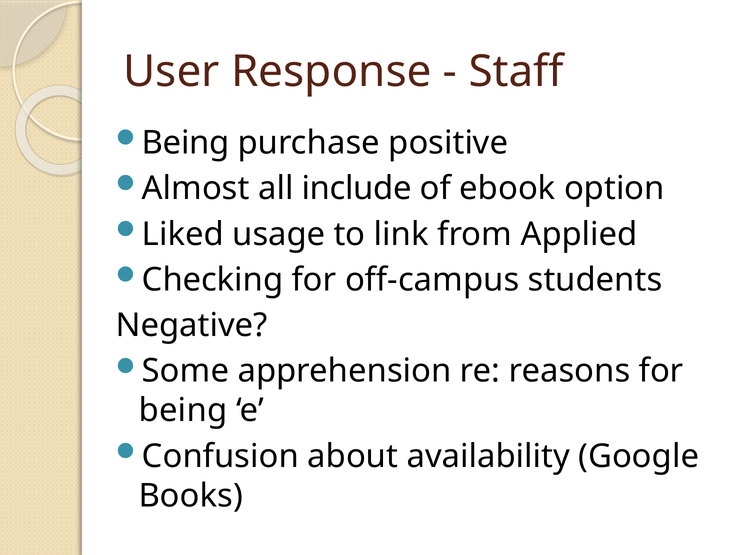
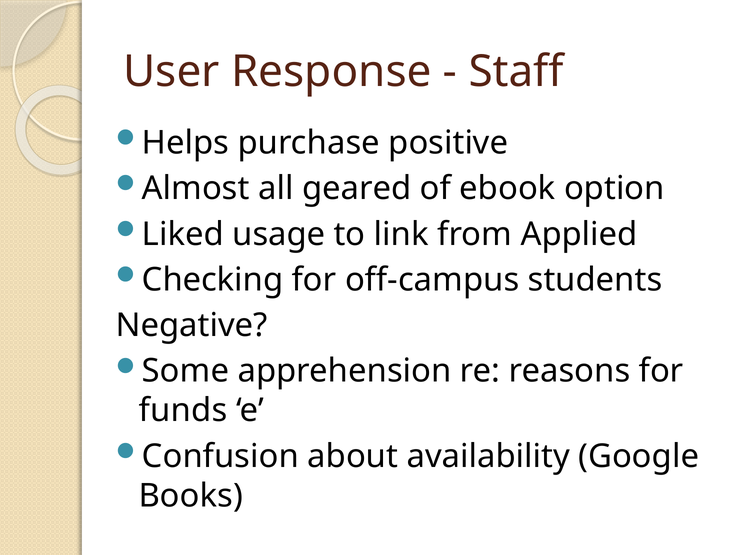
Being at (186, 143): Being -> Helps
include: include -> geared
being at (183, 410): being -> funds
